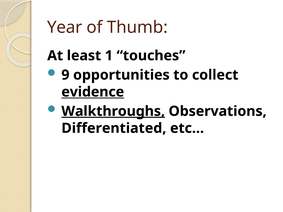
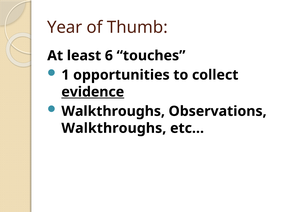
1: 1 -> 6
9: 9 -> 1
Walkthroughs at (113, 111) underline: present -> none
Differentiated at (114, 128): Differentiated -> Walkthroughs
